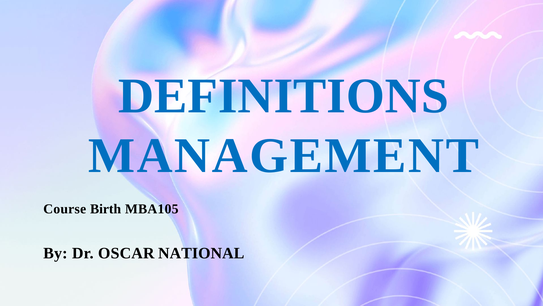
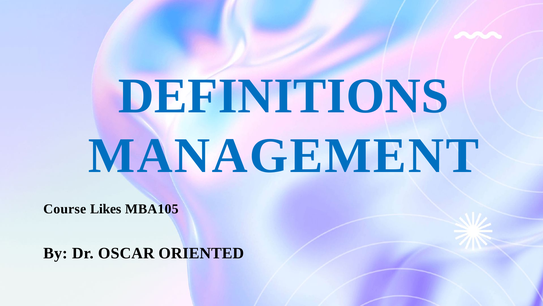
Birth: Birth -> Likes
NATIONAL: NATIONAL -> ORIENTED
